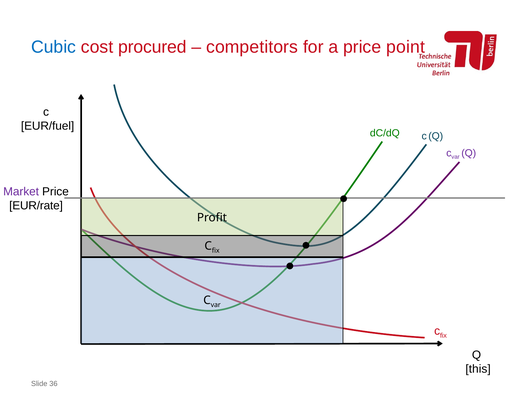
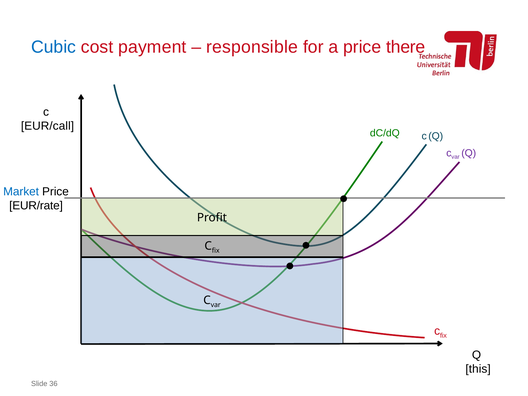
procured: procured -> payment
competitors: competitors -> responsible
point: point -> there
EUR/fuel: EUR/fuel -> EUR/call
Market colour: purple -> blue
